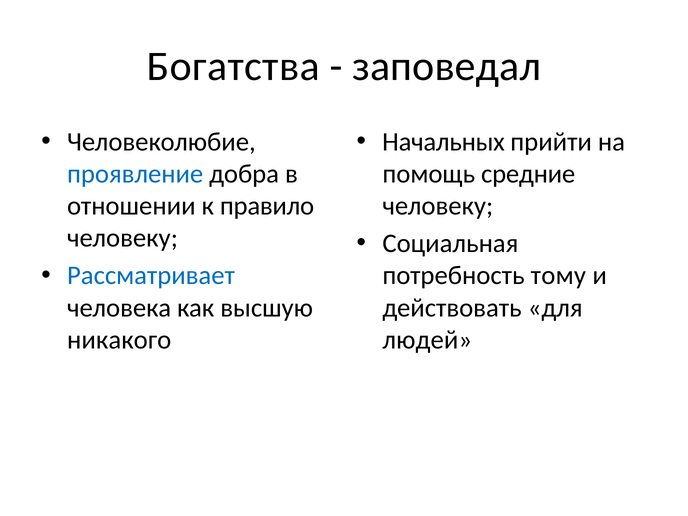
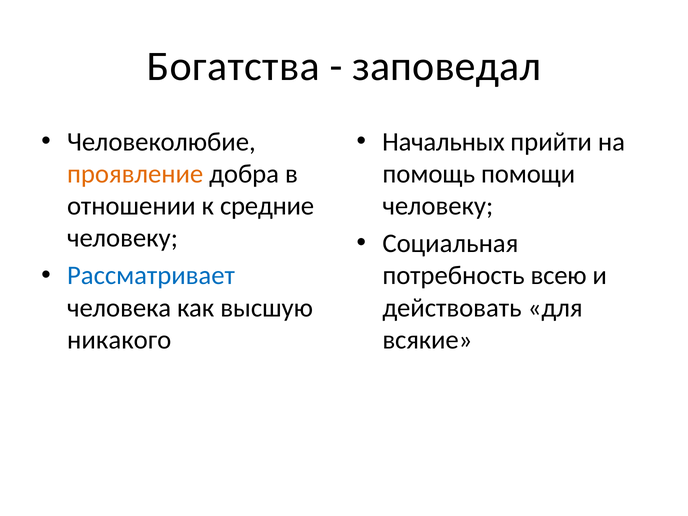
проявление colour: blue -> orange
средние: средние -> помощи
правило: правило -> средние
тому: тому -> всею
людей: людей -> всякие
